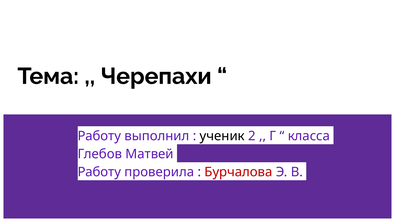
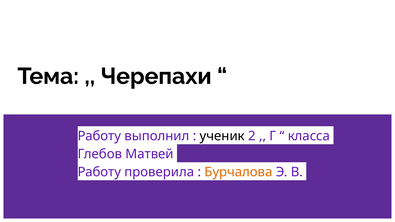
Бурчалова colour: red -> orange
